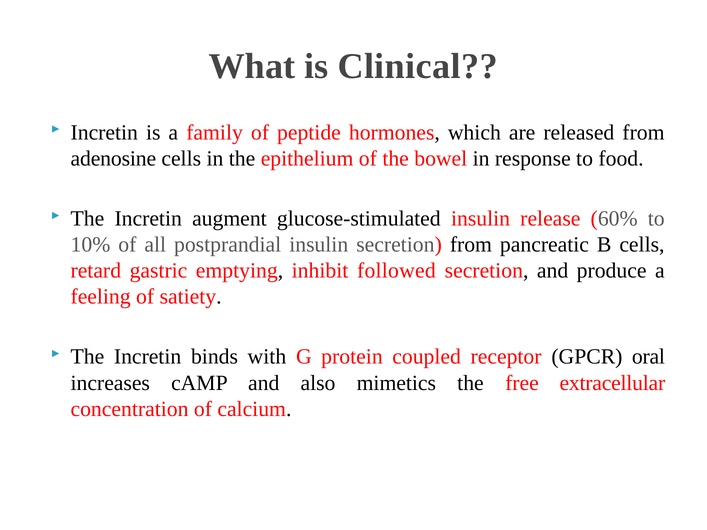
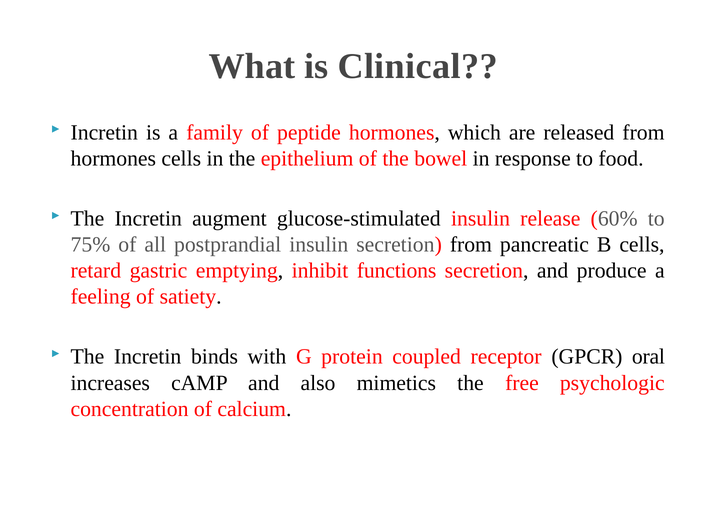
adenosine at (113, 159): adenosine -> hormones
10%: 10% -> 75%
followed: followed -> functions
extracellular: extracellular -> psychologic
